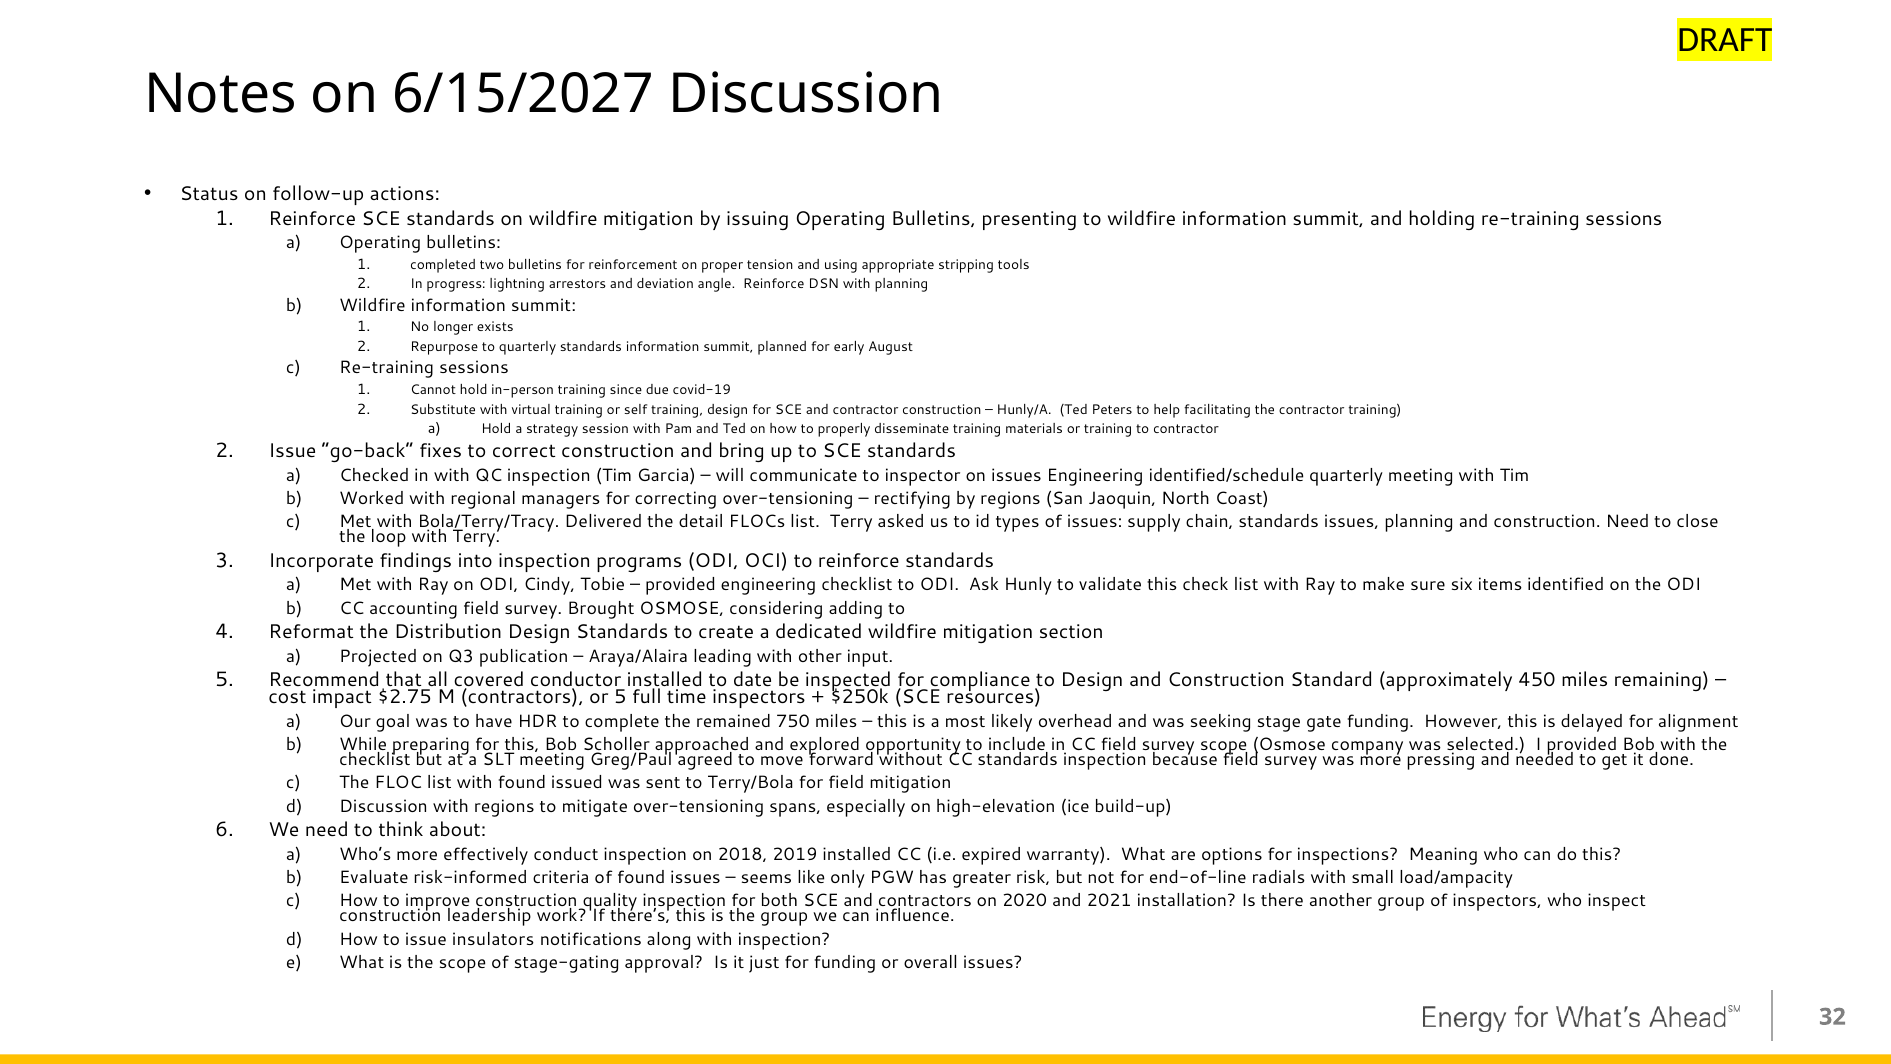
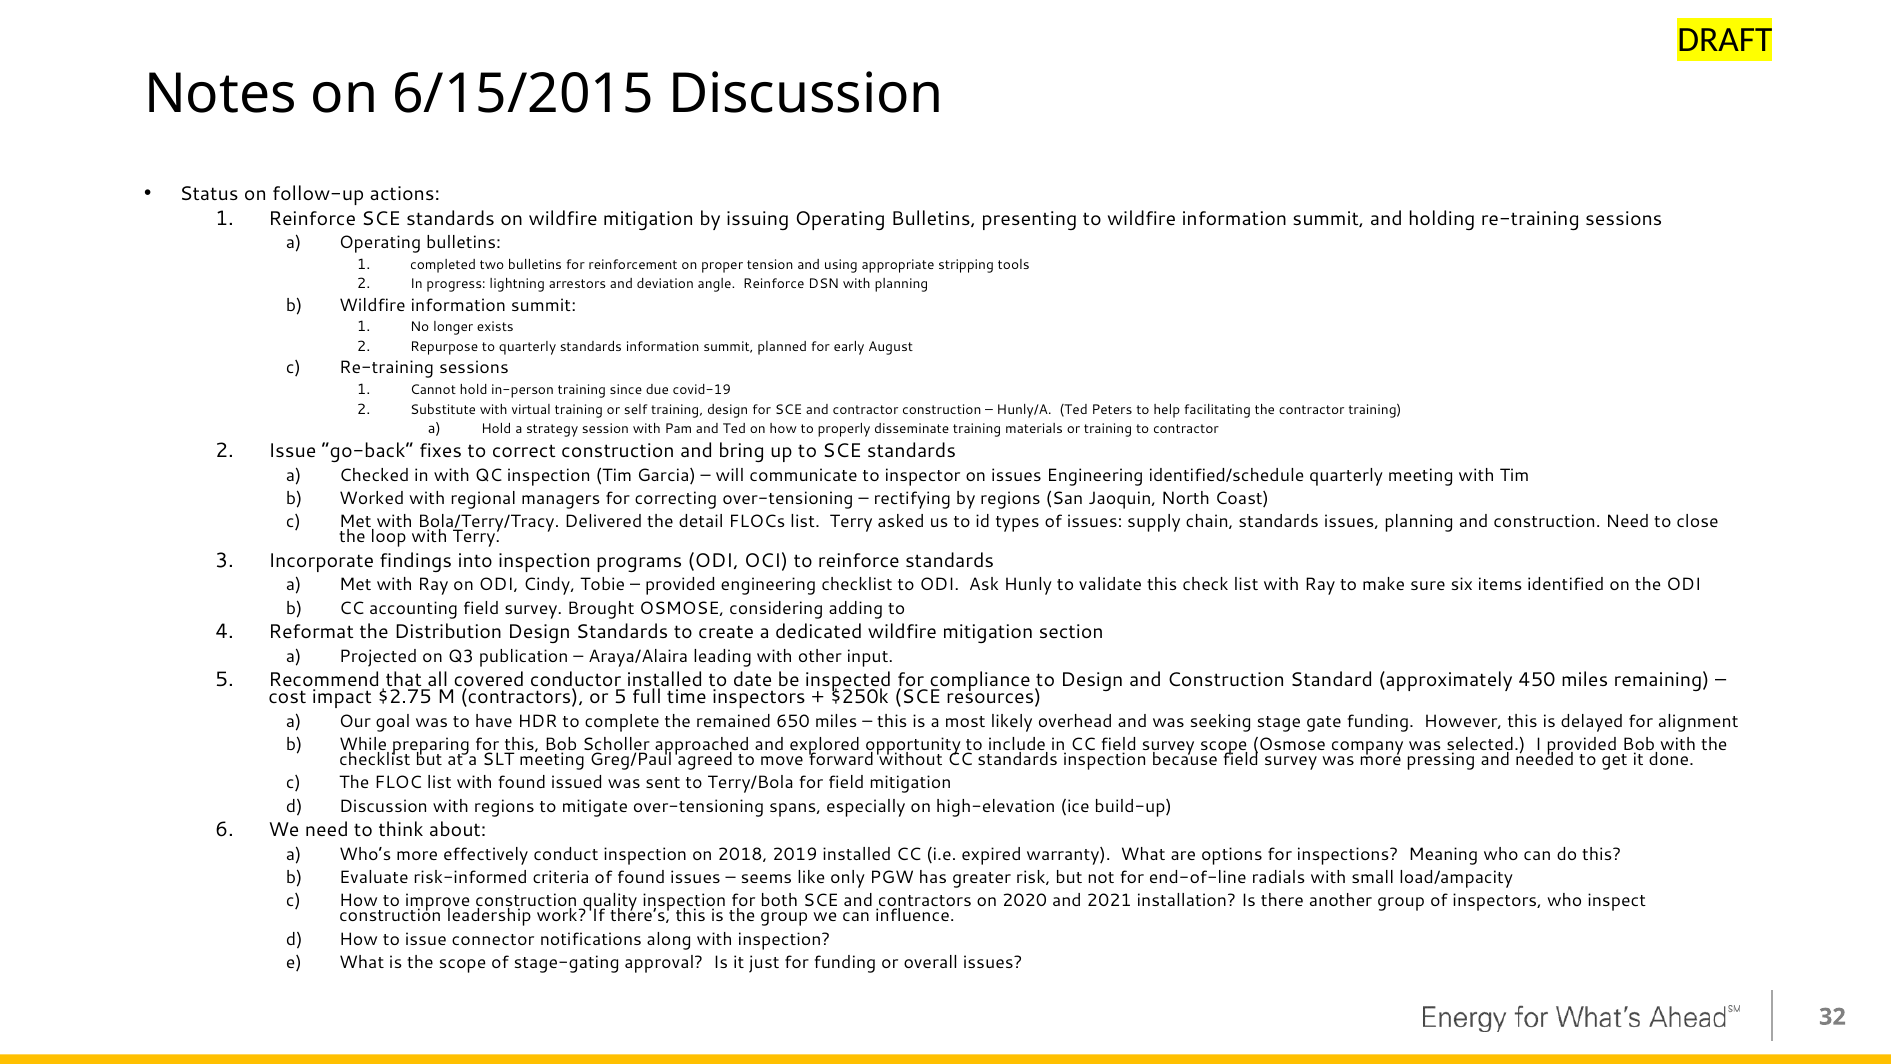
6/15/2027: 6/15/2027 -> 6/15/2015
750: 750 -> 650
insulators: insulators -> connector
